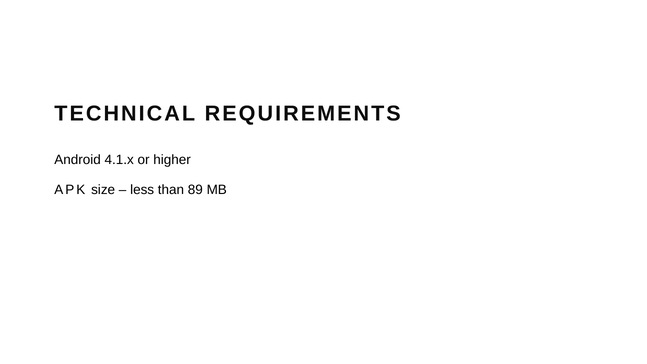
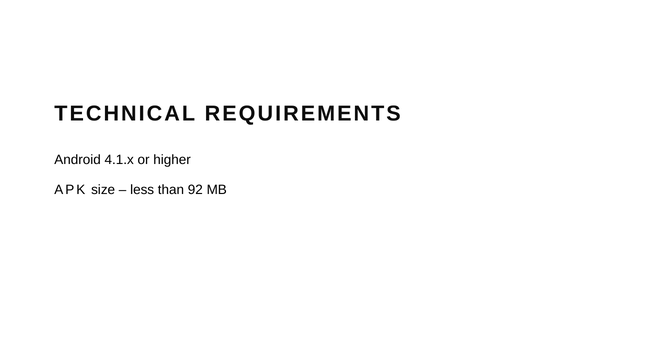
89: 89 -> 92
